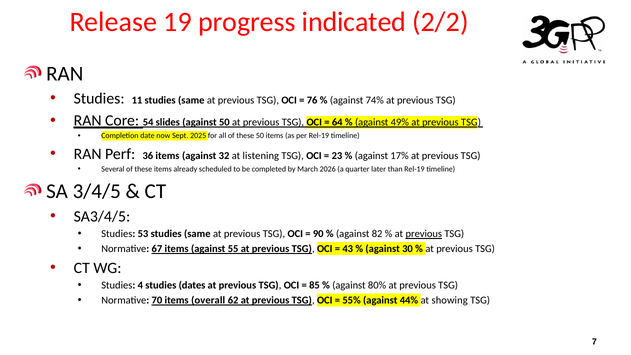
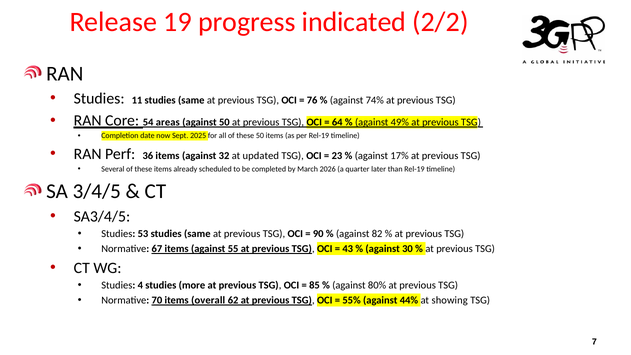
slides: slides -> areas
listening: listening -> updated
previous at (424, 234) underline: present -> none
dates: dates -> more
